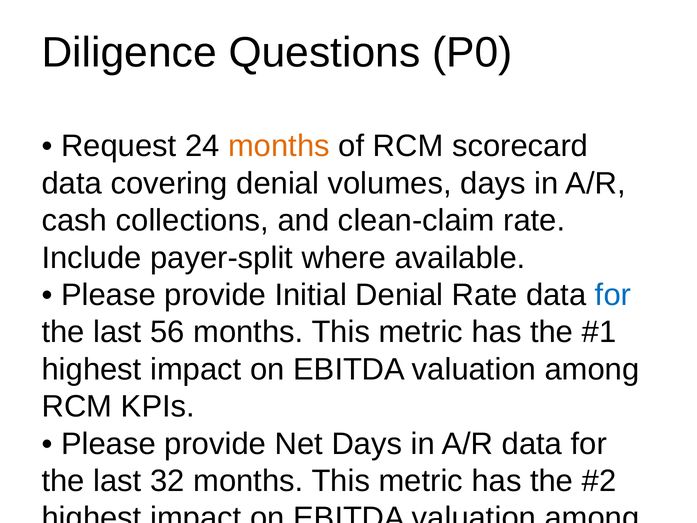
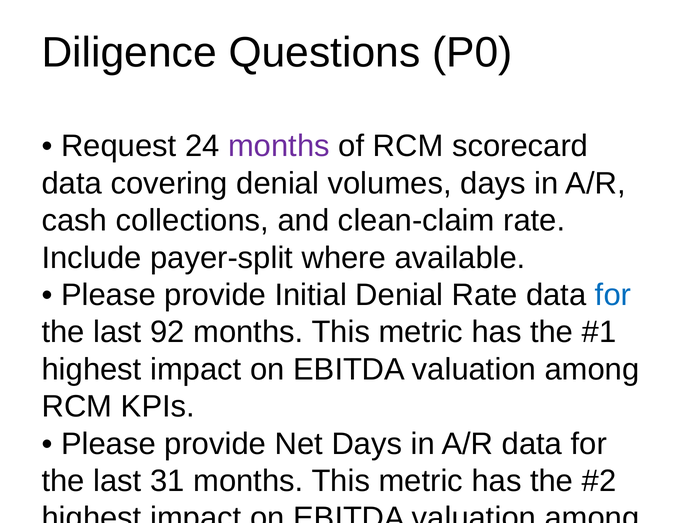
months at (279, 146) colour: orange -> purple
56: 56 -> 92
32: 32 -> 31
